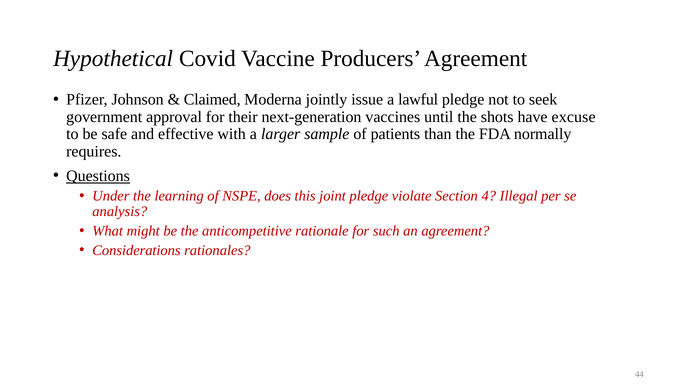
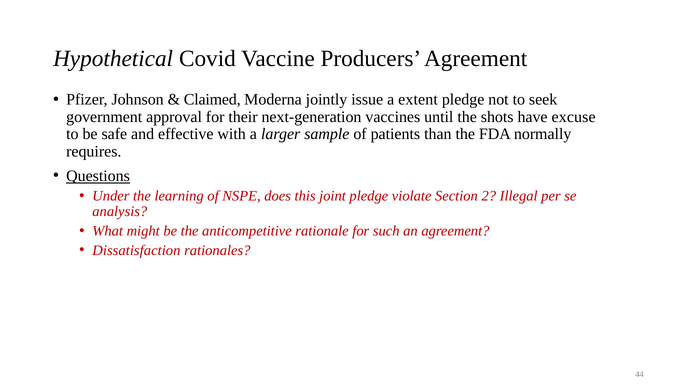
lawful: lawful -> extent
4: 4 -> 2
Considerations: Considerations -> Dissatisfaction
